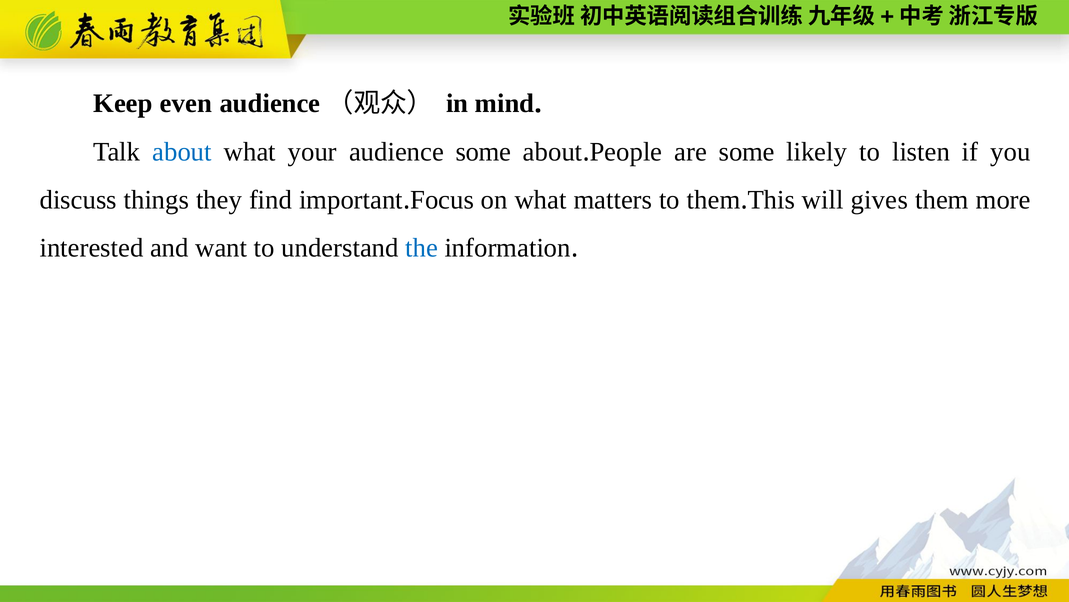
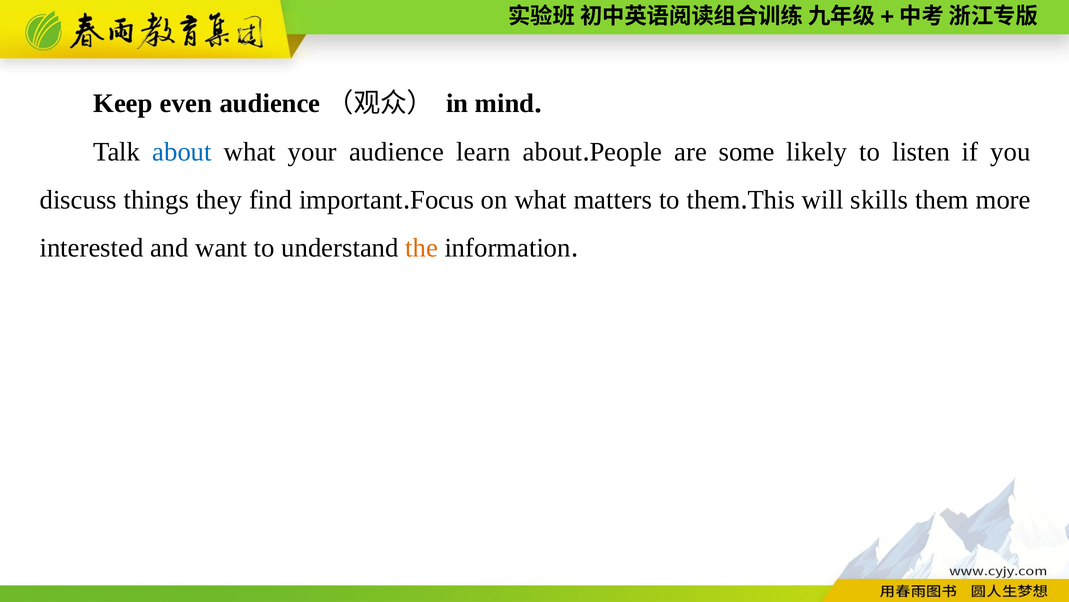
audience some: some -> learn
gives: gives -> skills
the colour: blue -> orange
